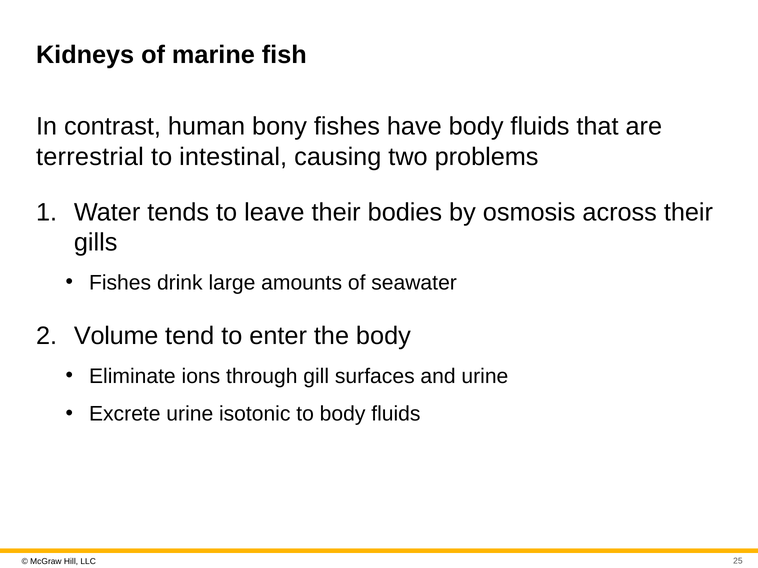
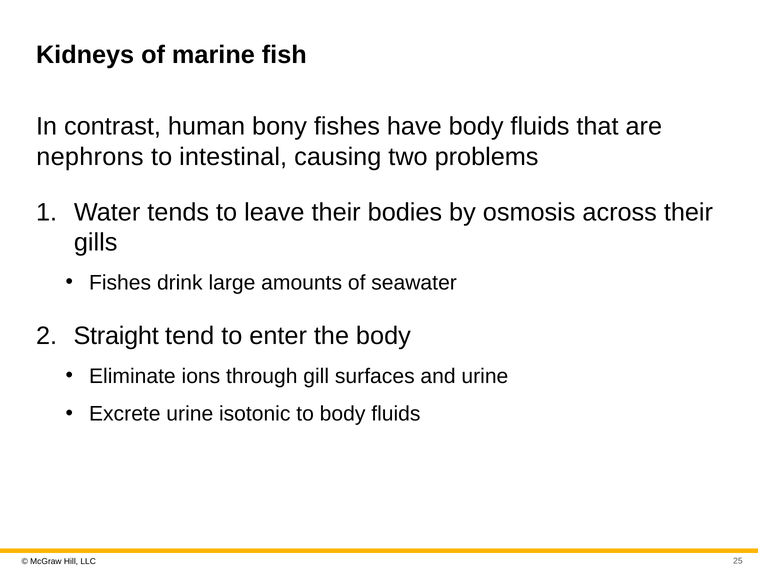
terrestrial: terrestrial -> nephrons
Volume: Volume -> Straight
